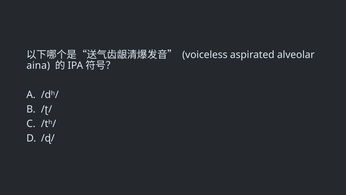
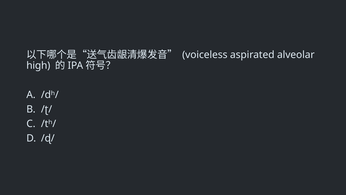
aina: aina -> high
